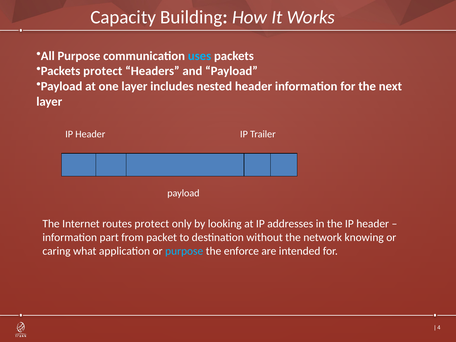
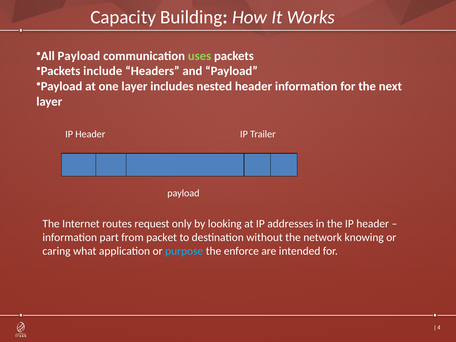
All Purpose: Purpose -> Payload
uses colour: light blue -> light green
Packets protect: protect -> include
routes protect: protect -> request
